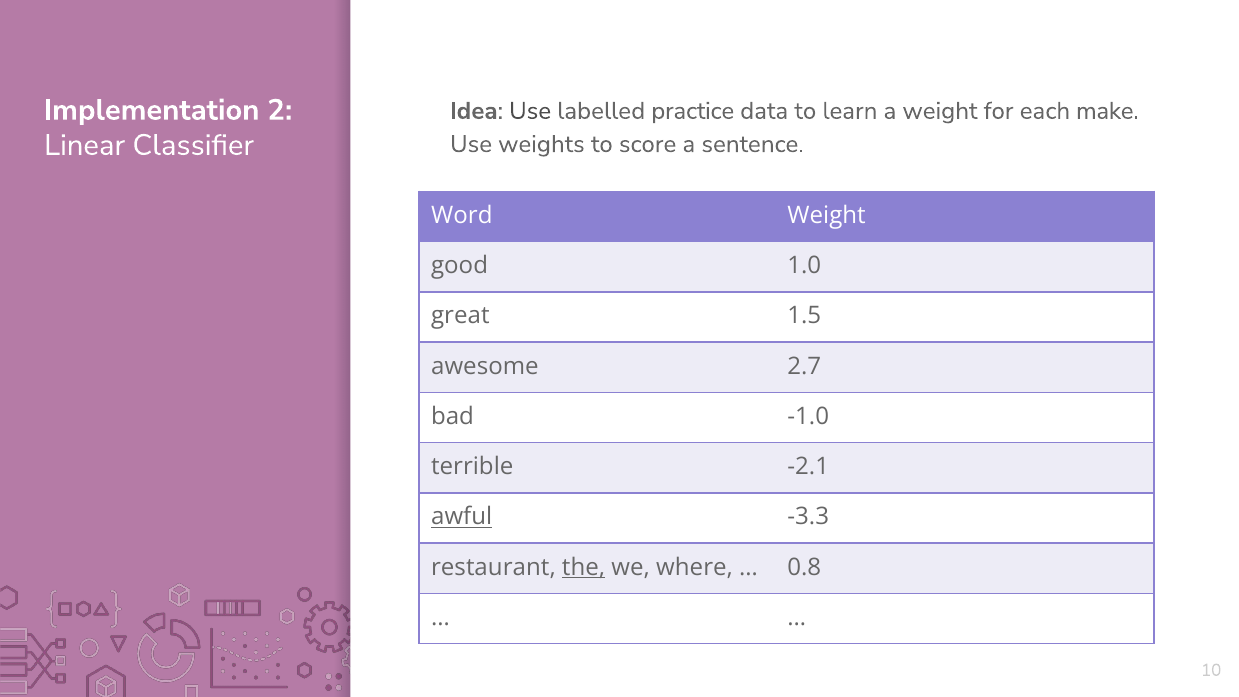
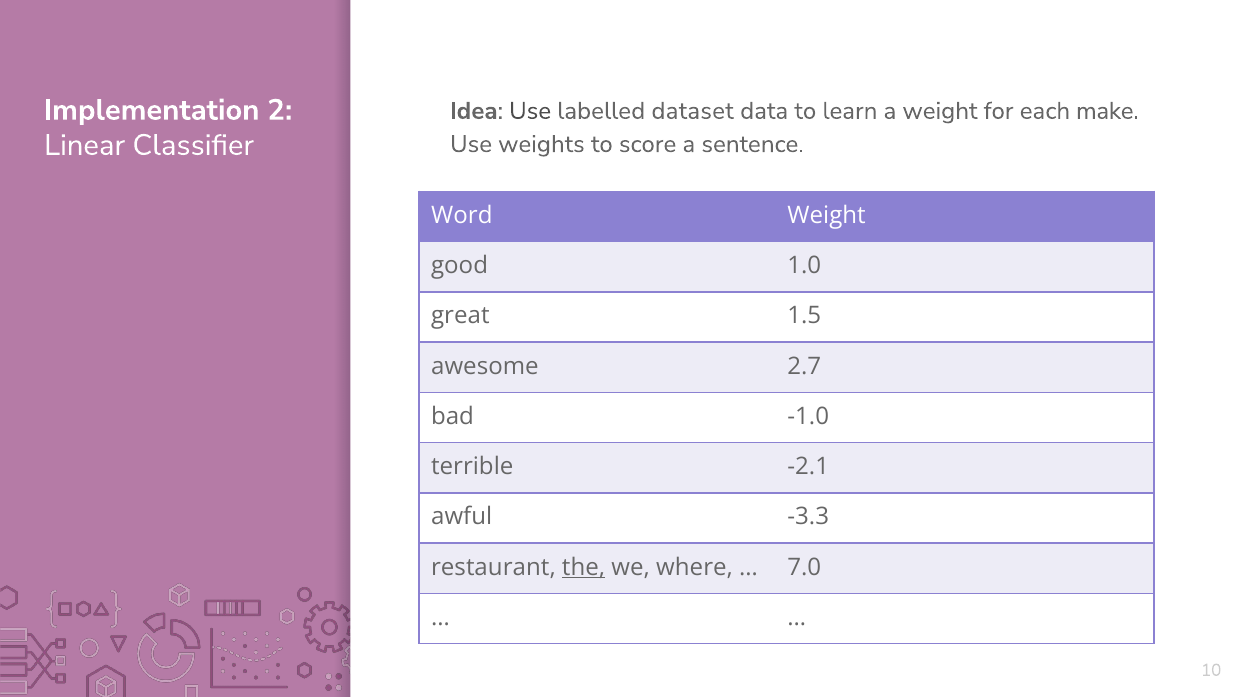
practice: practice -> dataset
awful underline: present -> none
0.8: 0.8 -> 7.0
